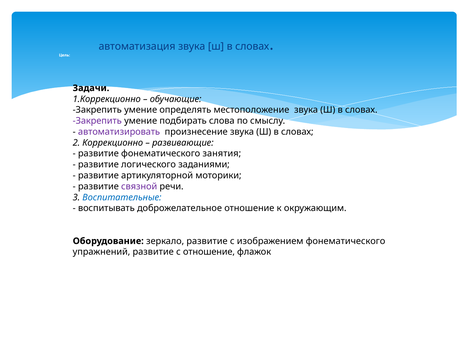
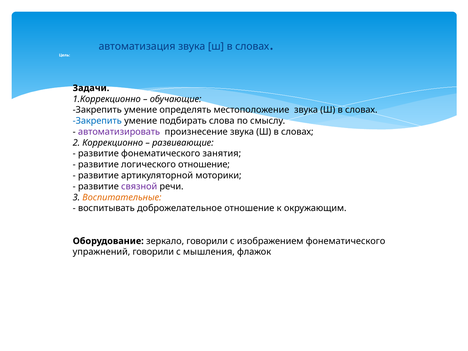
Закрепить at (97, 121) colour: purple -> blue
логического заданиями: заданиями -> отношение
Воспитательные colour: blue -> orange
зеркало развитие: развитие -> говорили
упражнений развитие: развитие -> говорили
с отношение: отношение -> мышления
